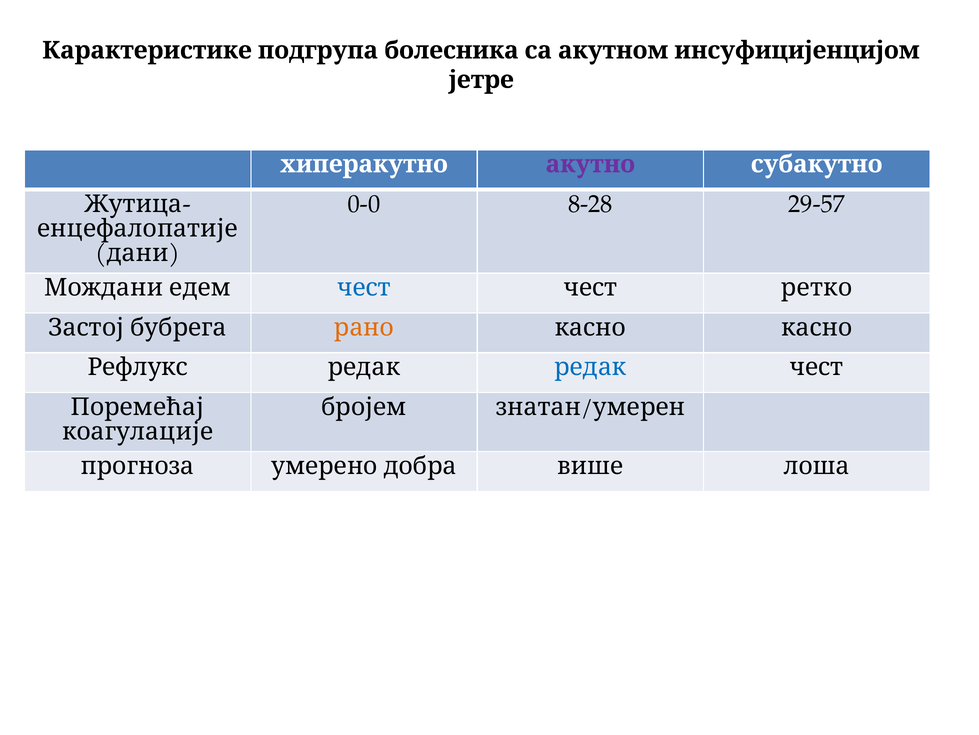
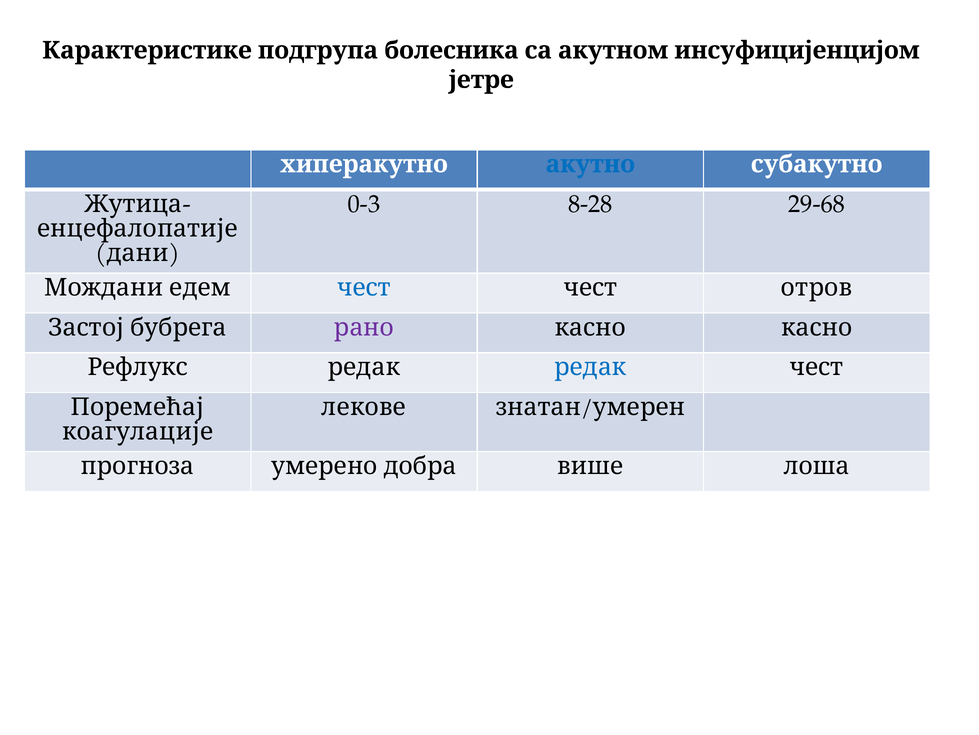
акутно colour: purple -> blue
0-0: 0-0 -> 0-3
29-57: 29-57 -> 29-68
ретко: ретко -> отров
рано colour: orange -> purple
бројем: бројем -> лекове
